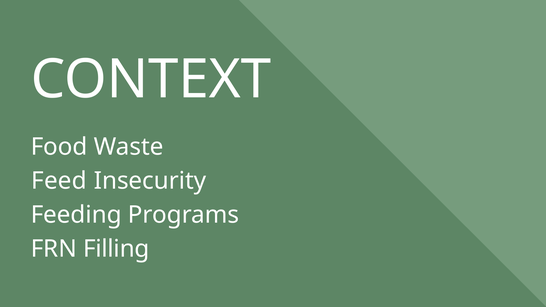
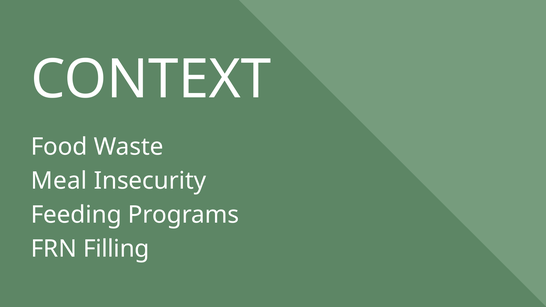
Feed: Feed -> Meal
